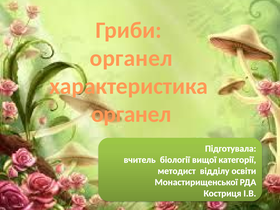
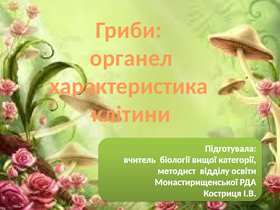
органел at (131, 114): органел -> клітини
